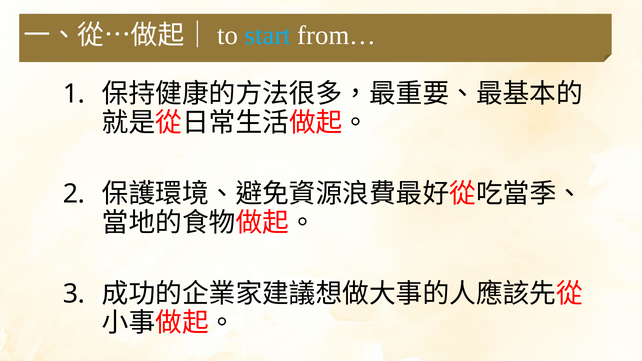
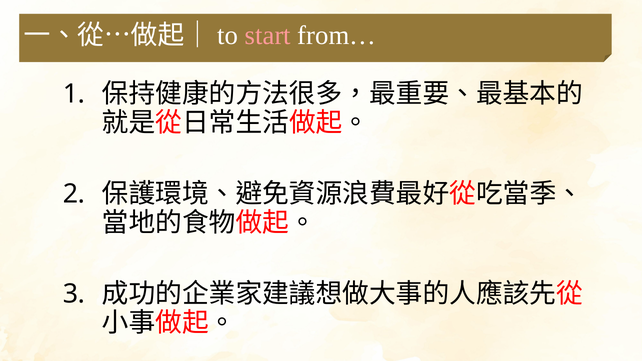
start colour: light blue -> pink
